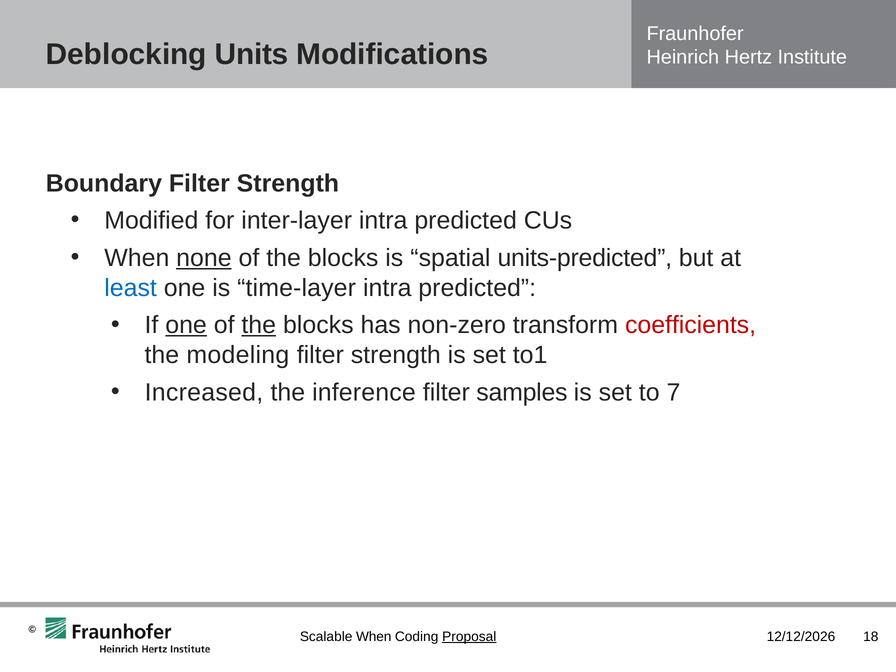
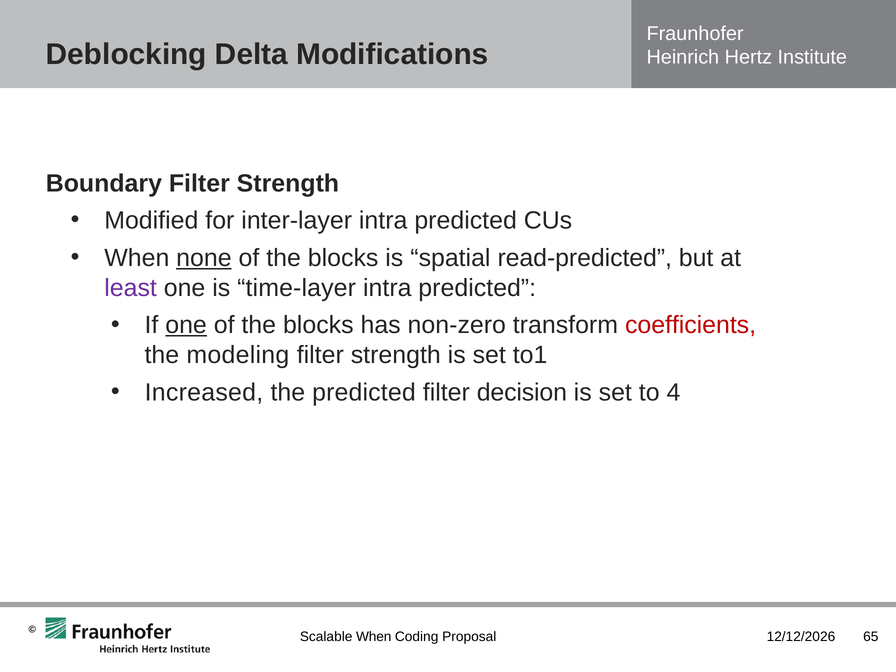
Units: Units -> Delta
units-predicted: units-predicted -> read-predicted
least colour: blue -> purple
the at (259, 325) underline: present -> none
the inference: inference -> predicted
samples: samples -> decision
7: 7 -> 4
Proposal underline: present -> none
18: 18 -> 65
